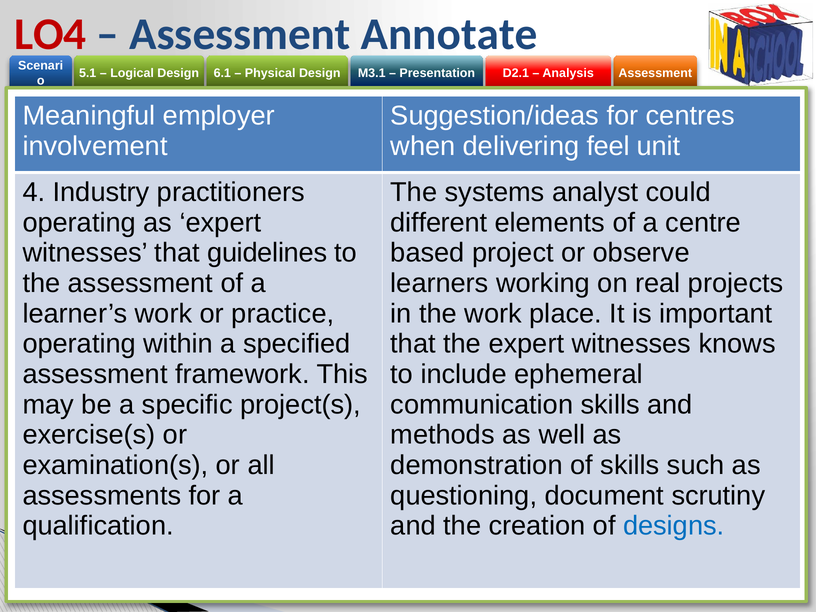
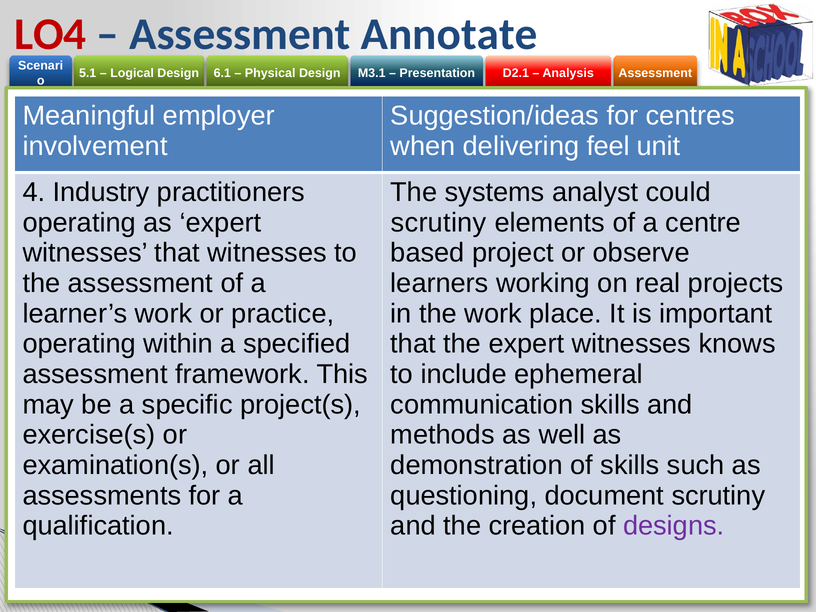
different at (439, 223): different -> scrutiny
that guidelines: guidelines -> witnesses
designs colour: blue -> purple
